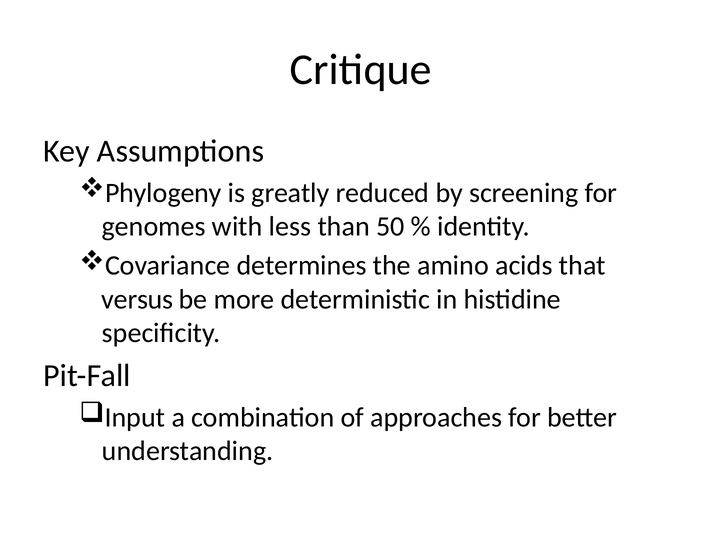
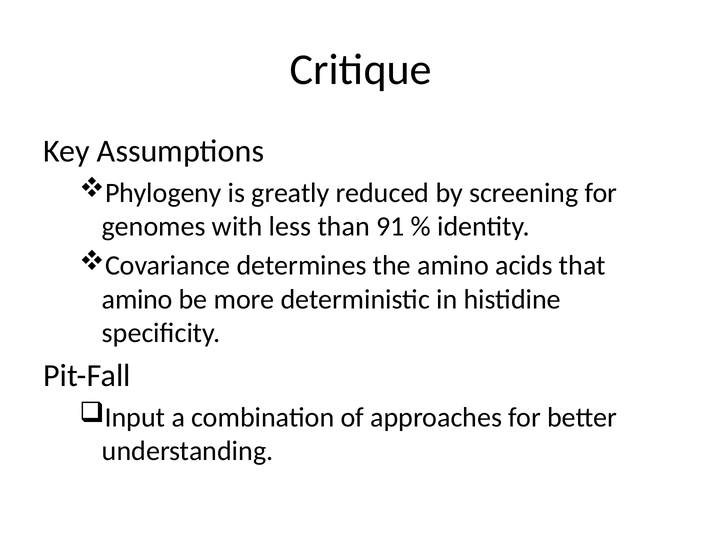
50: 50 -> 91
versus at (137, 300): versus -> amino
